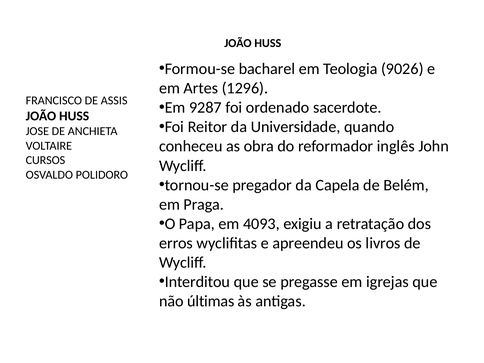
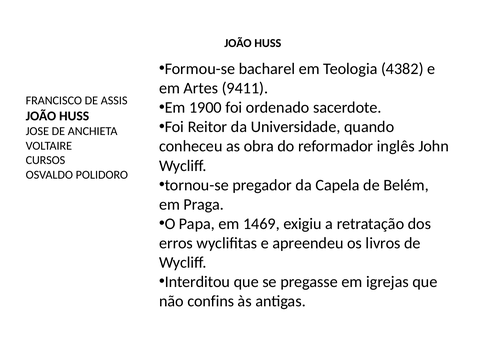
9026: 9026 -> 4382
1296: 1296 -> 9411
9287: 9287 -> 1900
4093: 4093 -> 1469
últimas: últimas -> confins
